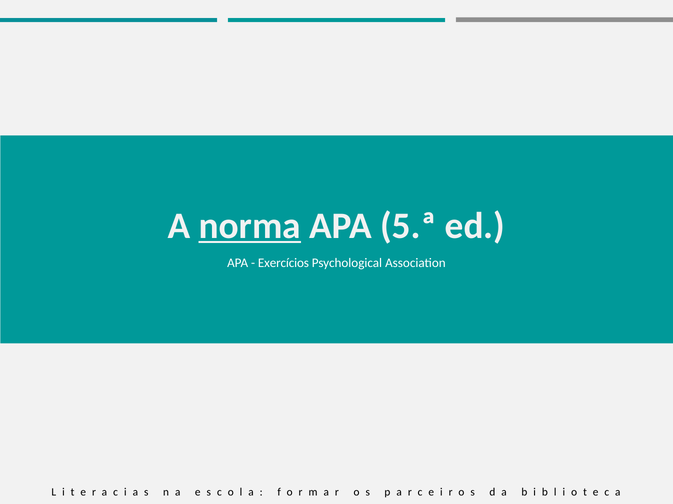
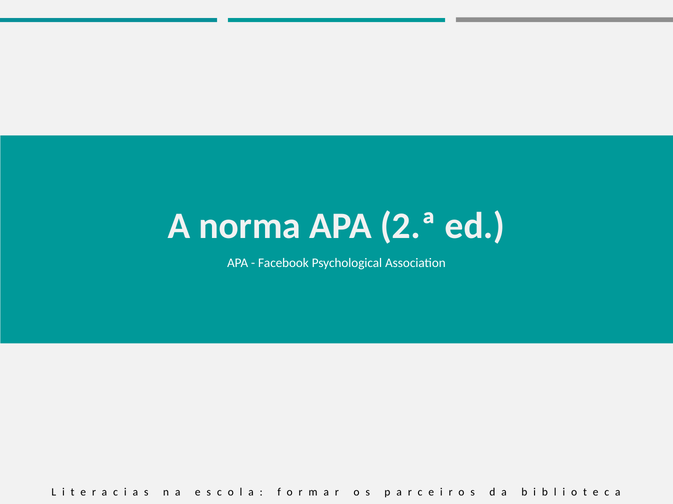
norma underline: present -> none
5.ª: 5.ª -> 2.ª
Exercícios: Exercícios -> Facebook
